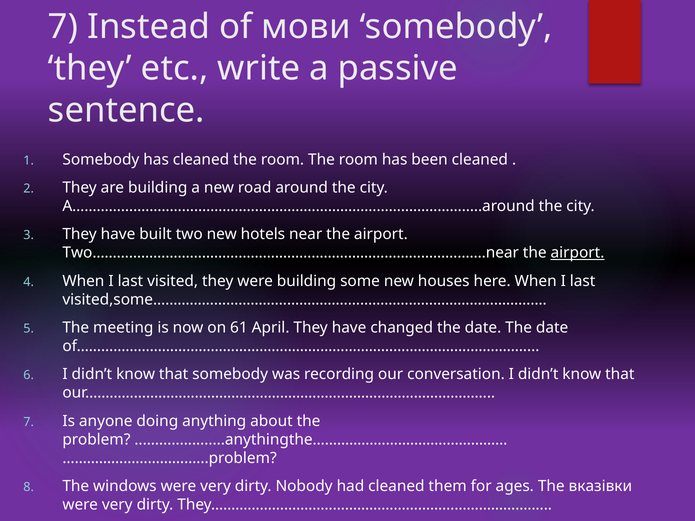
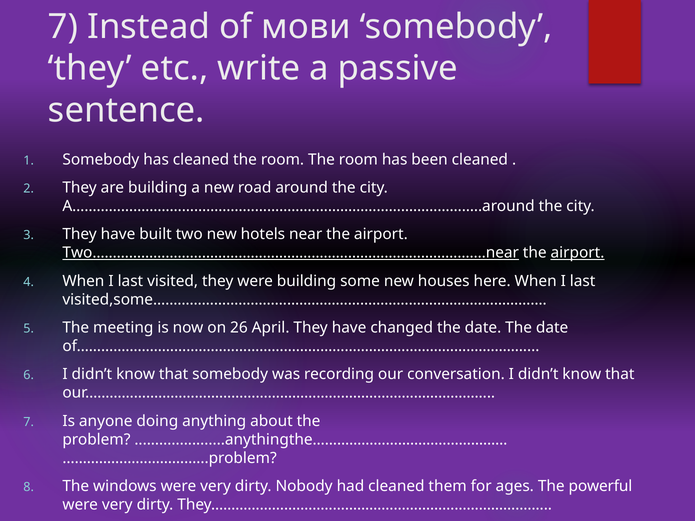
Two…………………………………………………………………………………….near underline: none -> present
61: 61 -> 26
вказівки: вказівки -> powerful
